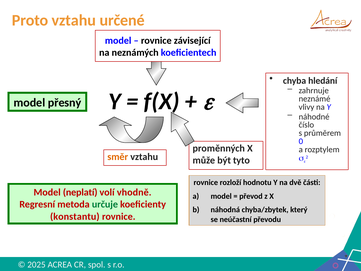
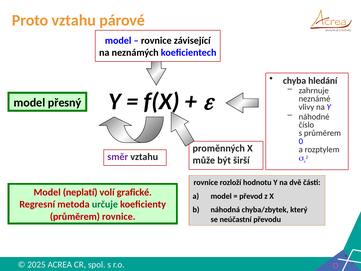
určené: určené -> párové
směr colour: orange -> purple
tyto: tyto -> širší
vhodně: vhodně -> grafické
konstantu at (75, 216): konstantu -> průměrem
